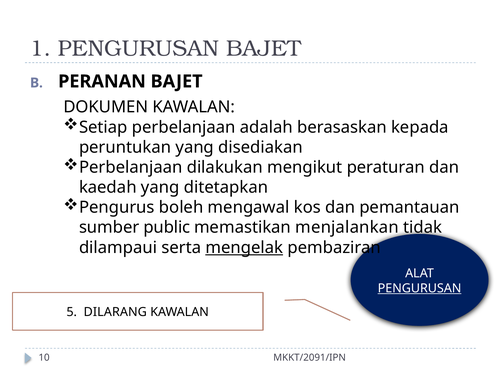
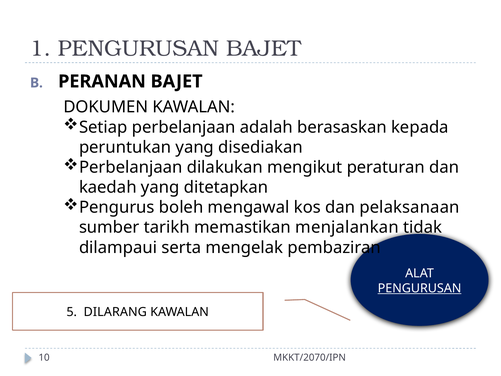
pemantauan: pemantauan -> pelaksanaan
public: public -> tarikh
mengelak underline: present -> none
MKKT/2091/IPN: MKKT/2091/IPN -> MKKT/2070/IPN
